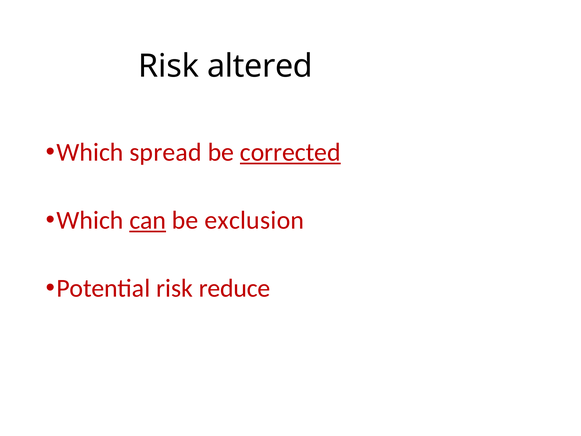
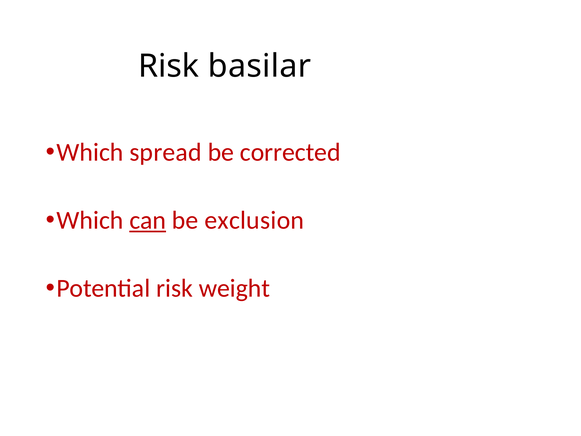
altered: altered -> basilar
corrected underline: present -> none
reduce: reduce -> weight
